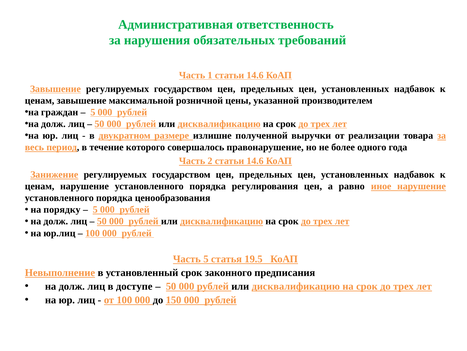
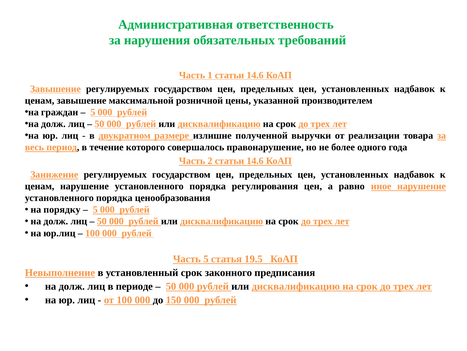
доступе: доступе -> периоде
